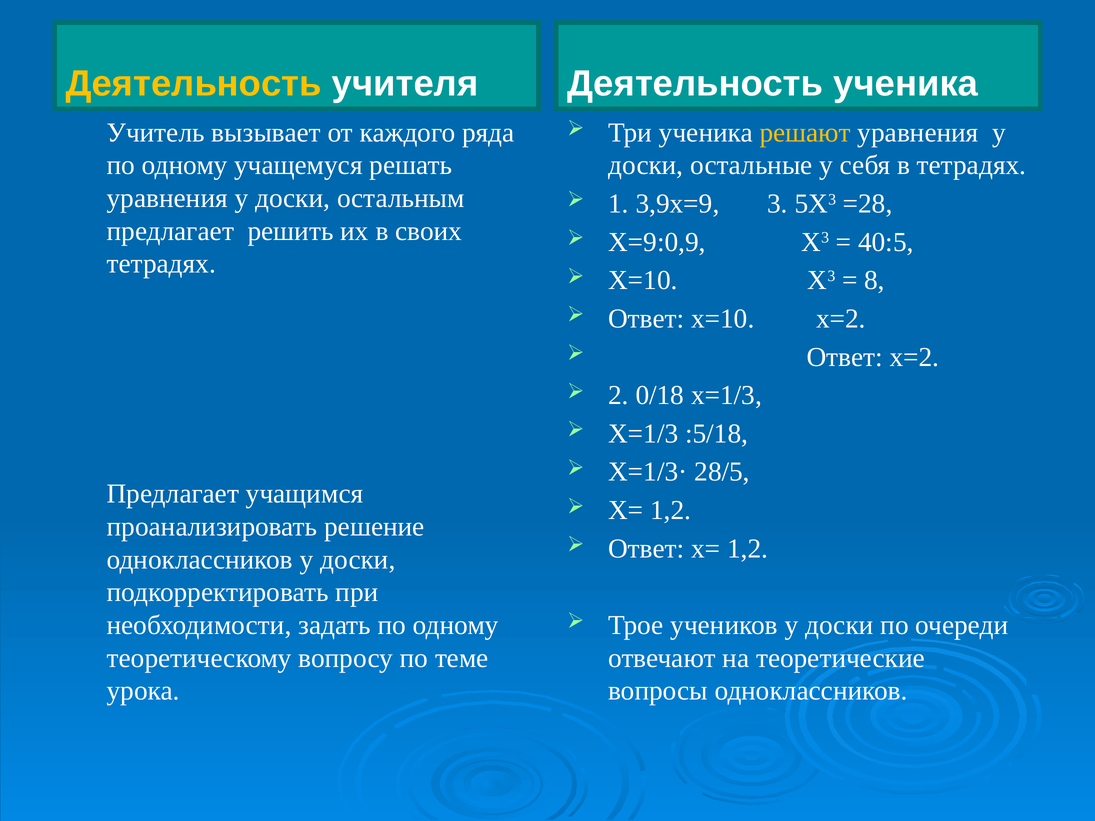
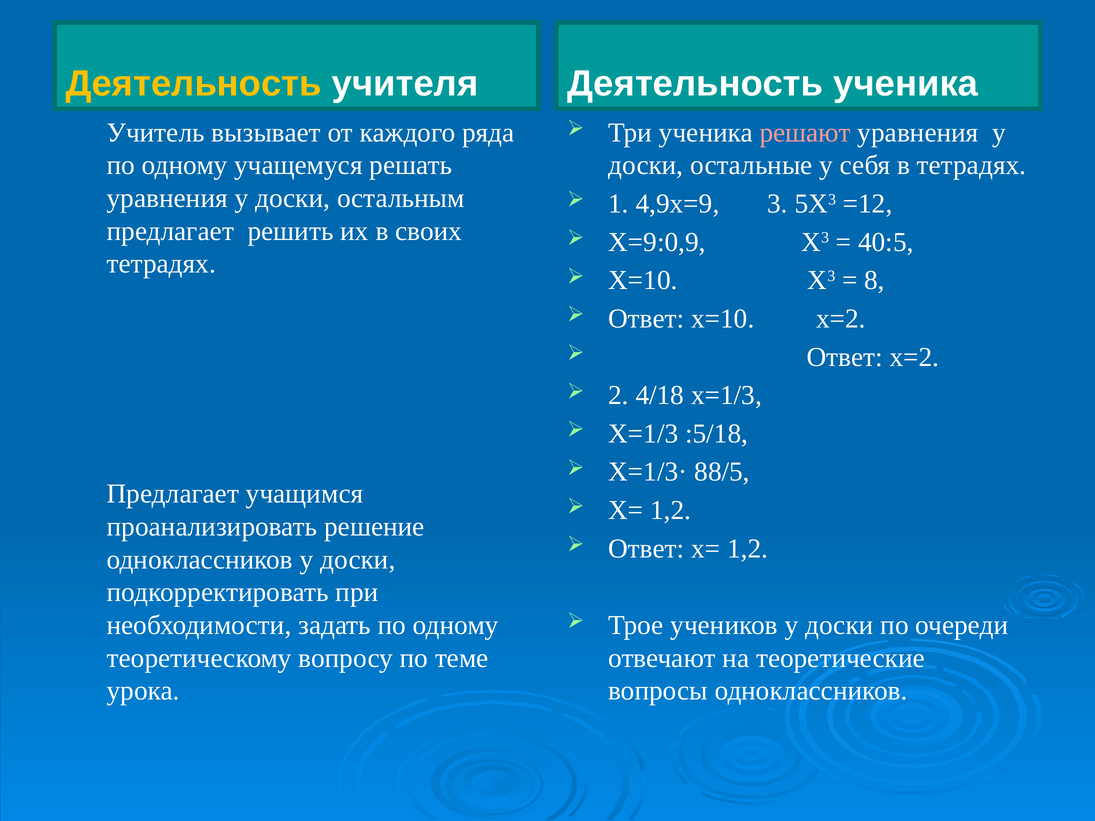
решают colour: yellow -> pink
3,9х=9: 3,9х=9 -> 4,9х=9
=28: =28 -> =12
0/18: 0/18 -> 4/18
28/5: 28/5 -> 88/5
